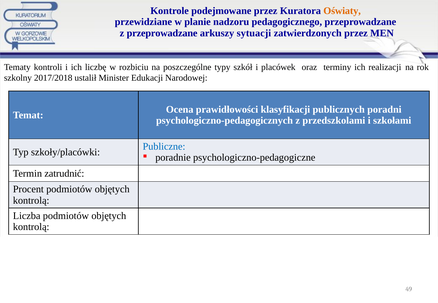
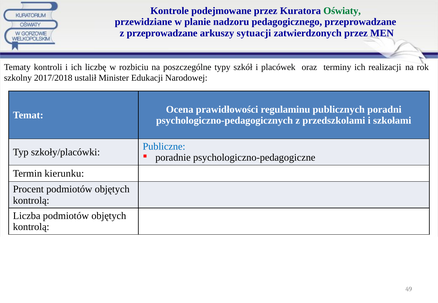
Oświaty colour: orange -> green
klasyfikacji: klasyfikacji -> regulaminu
zatrudnić: zatrudnić -> kierunku
